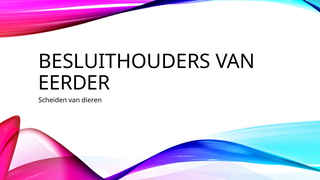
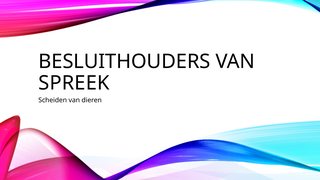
EERDER: EERDER -> SPREEK
